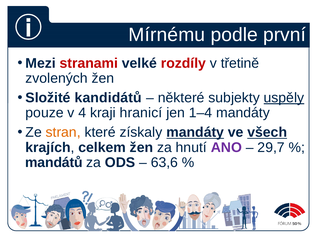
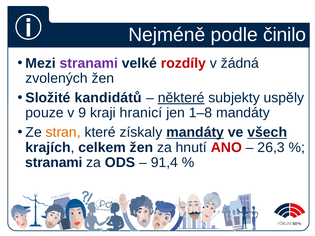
Mírnému: Mírnému -> Nejméně
první: první -> činilo
stranami at (89, 63) colour: red -> purple
třetině: třetině -> žádná
některé underline: none -> present
uspěly underline: present -> none
4: 4 -> 9
1–4: 1–4 -> 1–8
ANO colour: purple -> red
29,7: 29,7 -> 26,3
mandátů at (54, 163): mandátů -> stranami
63,6: 63,6 -> 91,4
